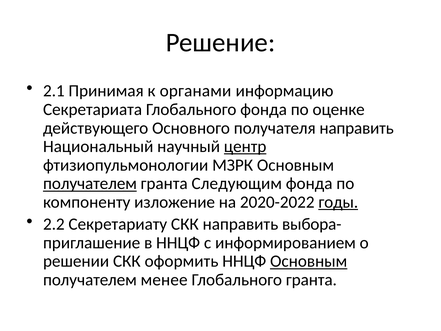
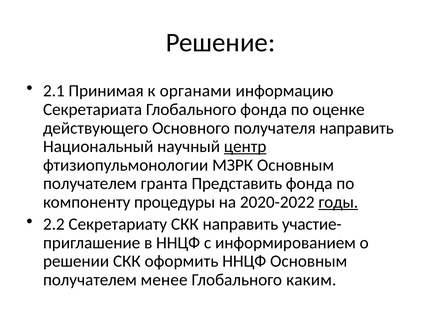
получателем at (90, 184) underline: present -> none
Следующим: Следующим -> Представить
изложение: изложение -> процедуры
выбора-: выбора- -> участие-
Основным at (309, 261) underline: present -> none
Глобального гранта: гранта -> каким
